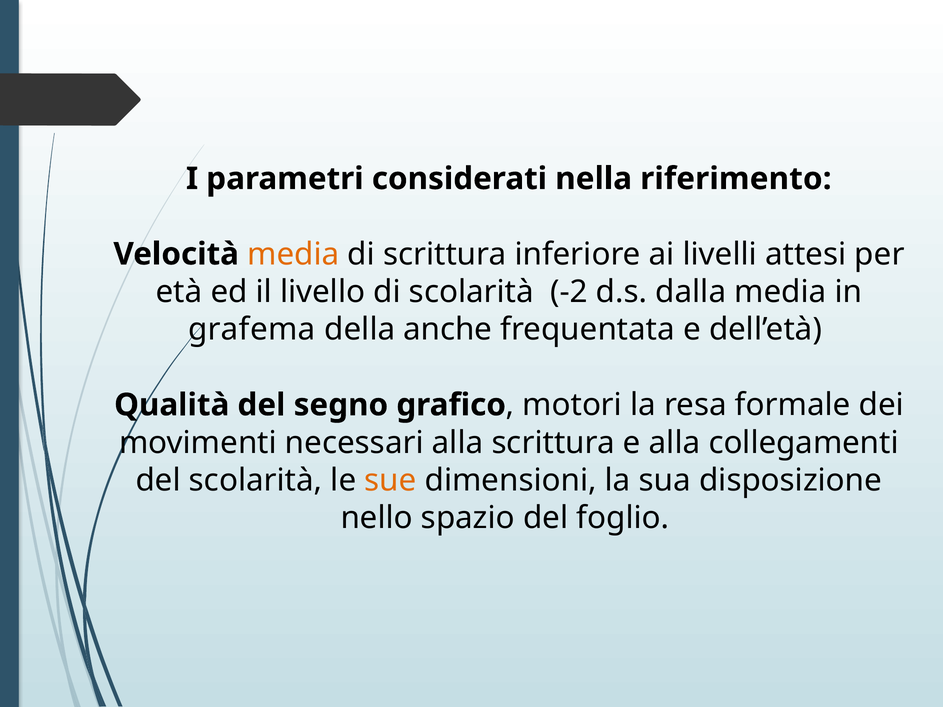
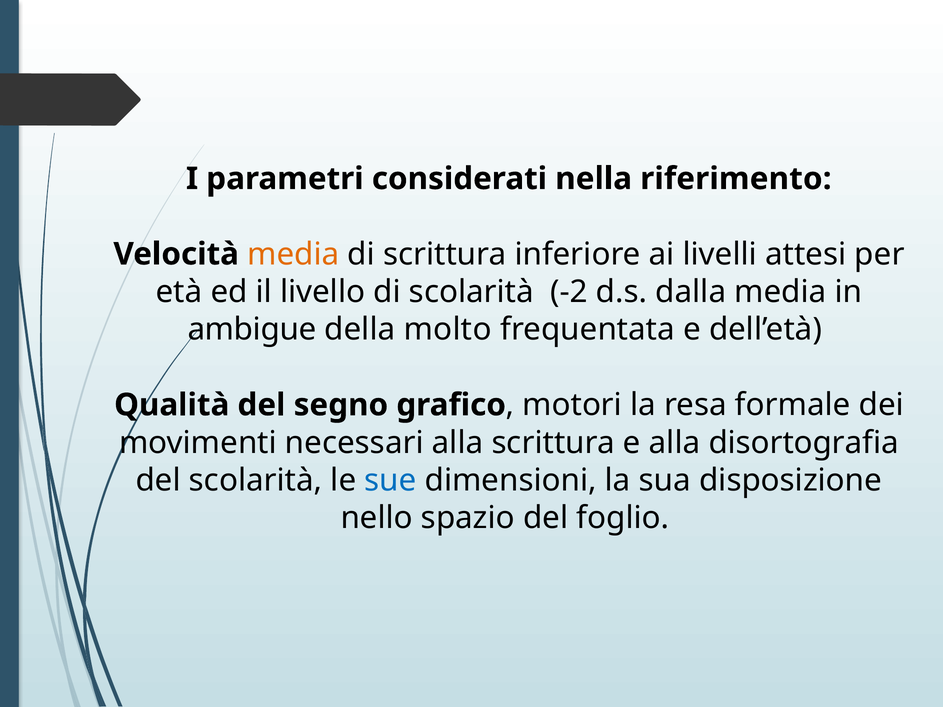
grafema: grafema -> ambigue
anche: anche -> molto
collegamenti: collegamenti -> disortografia
sue colour: orange -> blue
